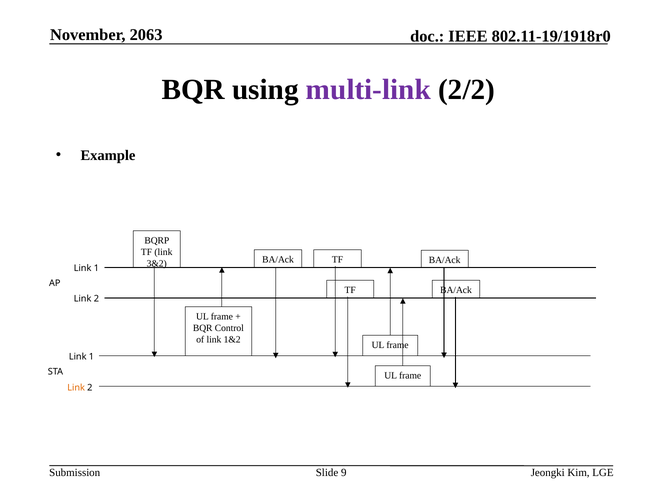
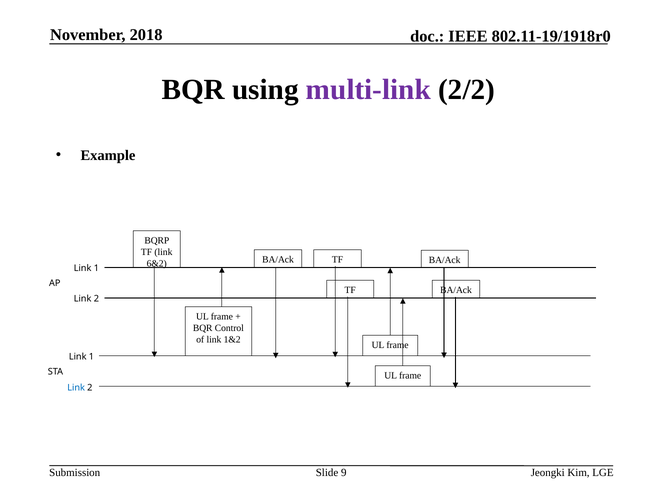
2063: 2063 -> 2018
3&2: 3&2 -> 6&2
Link at (76, 388) colour: orange -> blue
